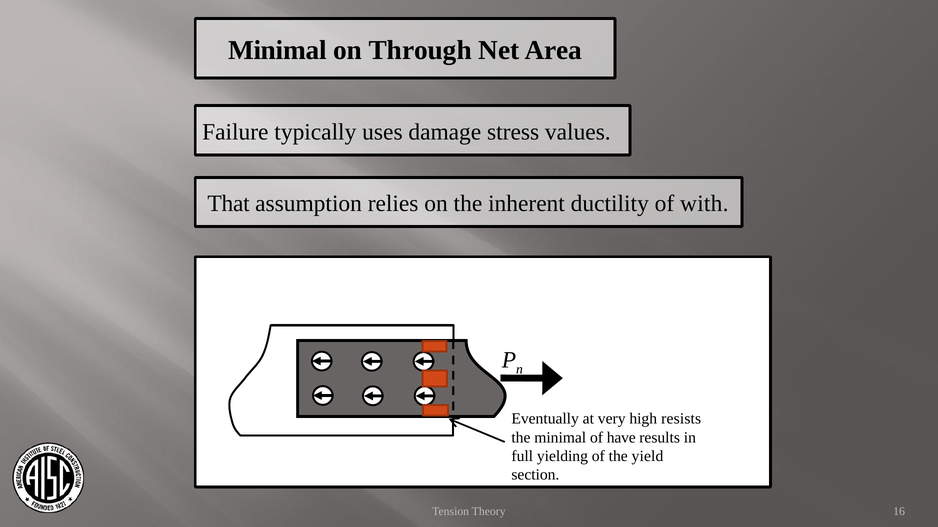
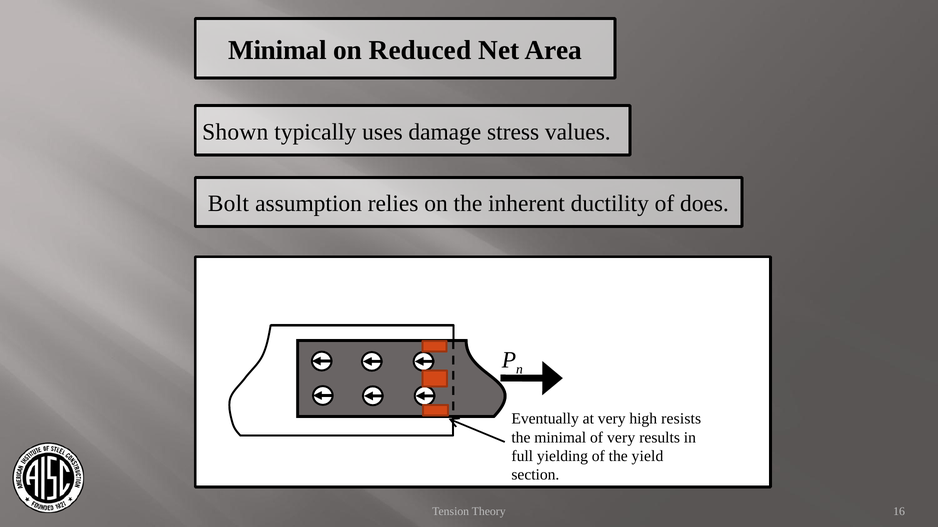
Through: Through -> Reduced
Failure: Failure -> Shown
That: That -> Bolt
with: with -> does
of have: have -> very
